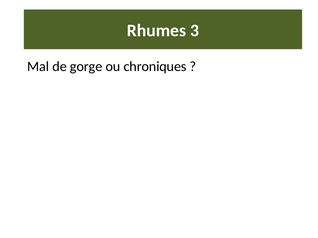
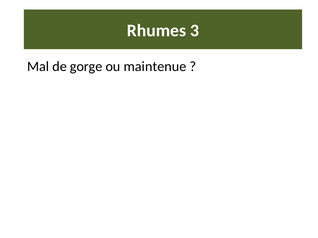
chroniques: chroniques -> maintenue
